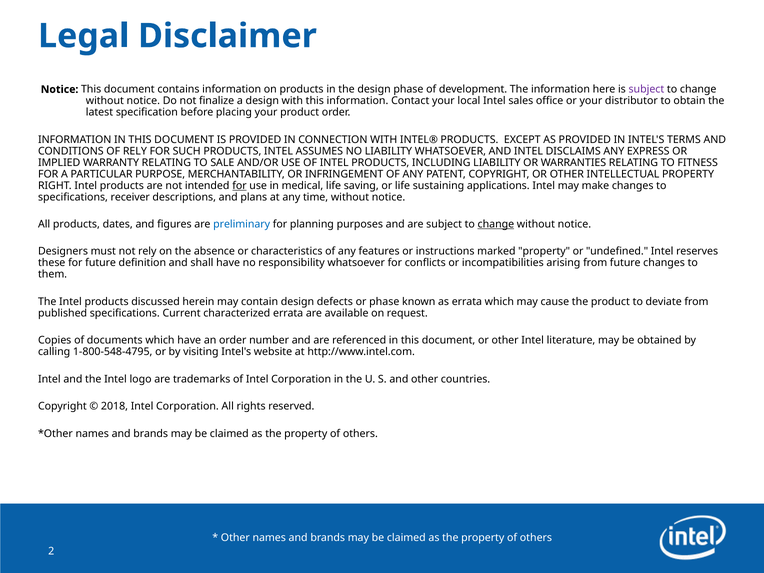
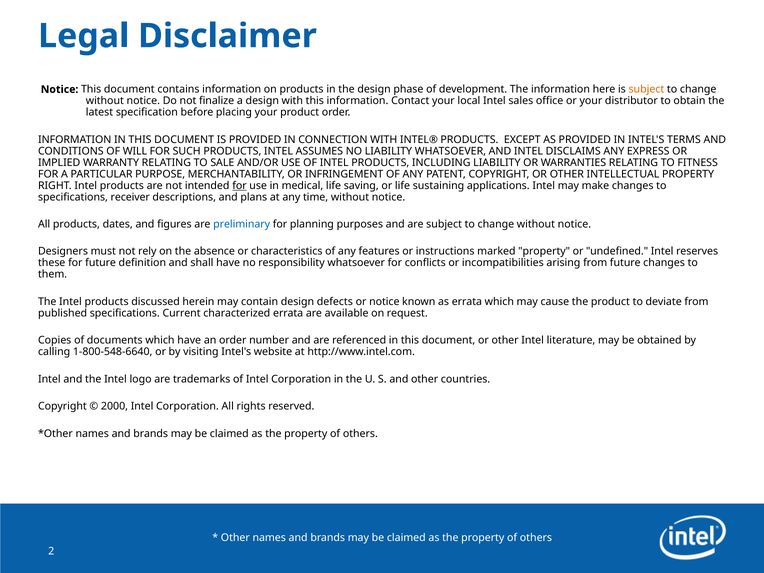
subject at (646, 89) colour: purple -> orange
OF RELY: RELY -> WILL
change at (496, 224) underline: present -> none
or phase: phase -> notice
1-800-548-4795: 1-800-548-4795 -> 1-800-548-6640
2018: 2018 -> 2000
